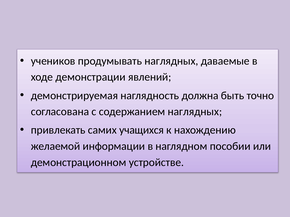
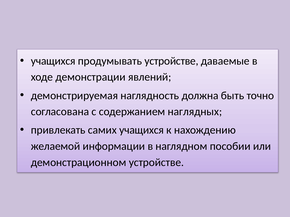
учеников at (53, 61): учеников -> учащихся
продумывать наглядных: наглядных -> устройстве
